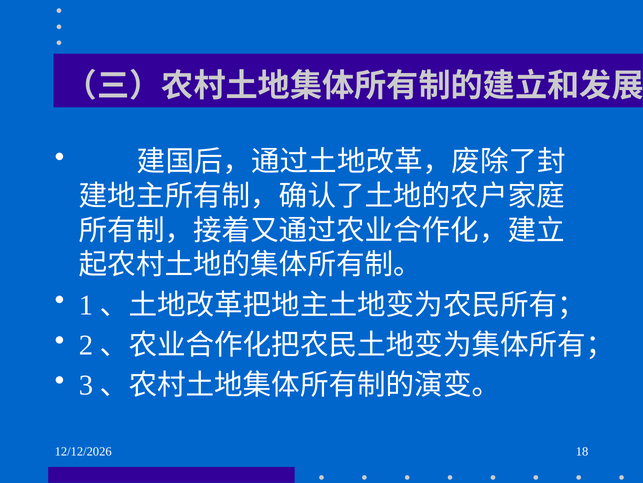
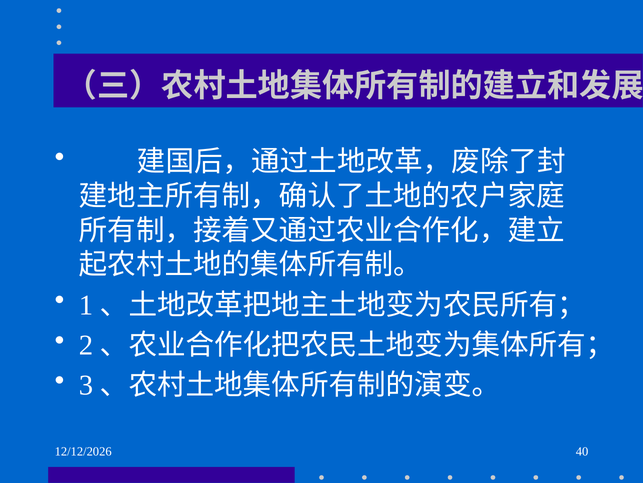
18: 18 -> 40
